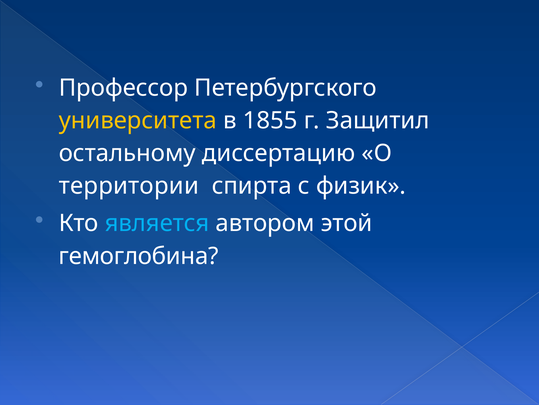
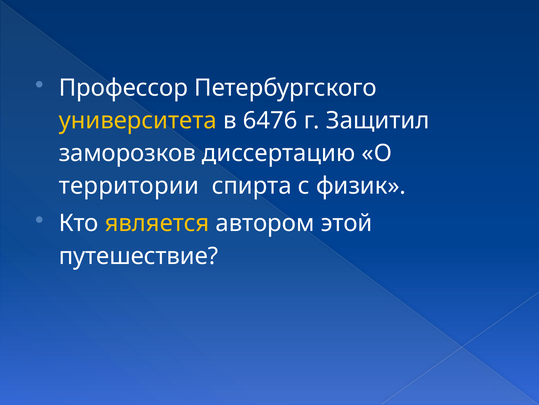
1855: 1855 -> 6476
остальному: остальному -> заморозков
является colour: light blue -> yellow
гемоглобина: гемоглобина -> путешествие
